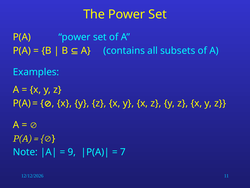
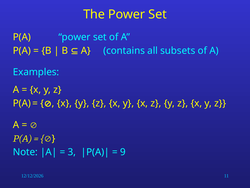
9: 9 -> 3
7: 7 -> 9
